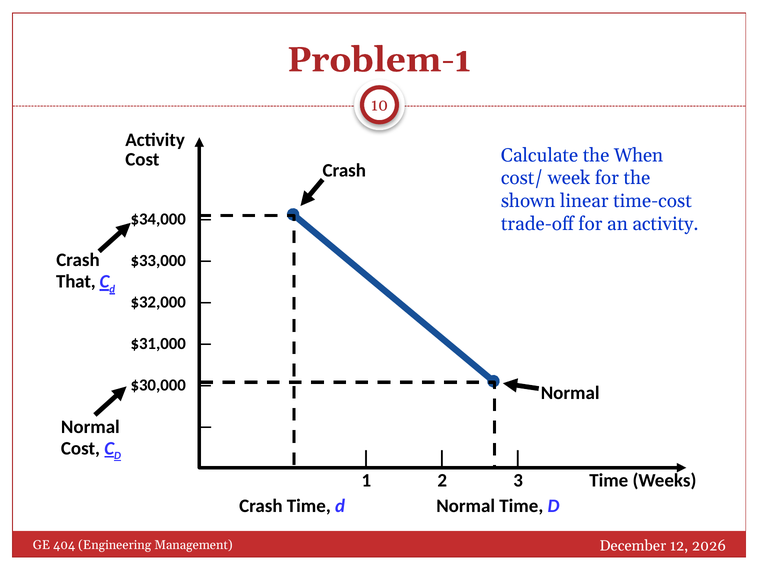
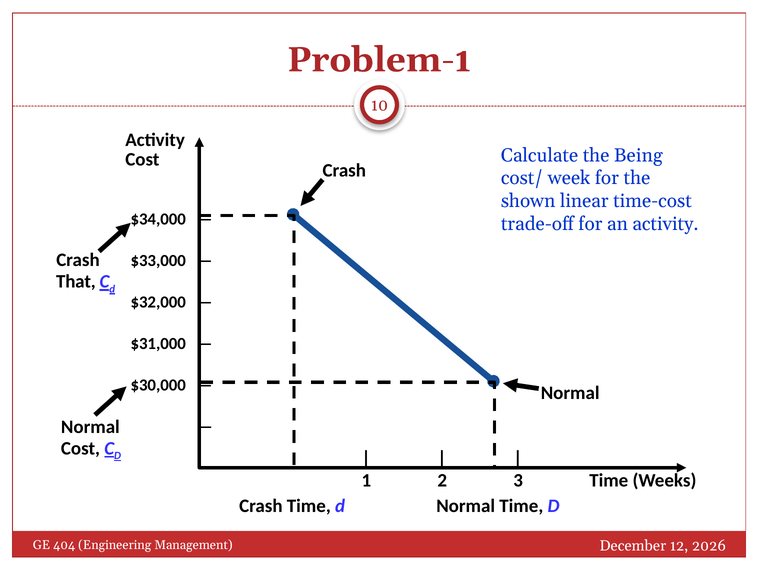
When: When -> Being
